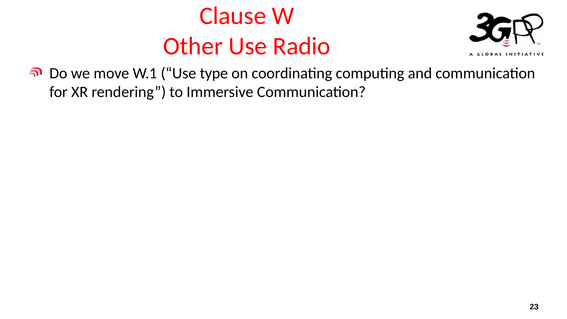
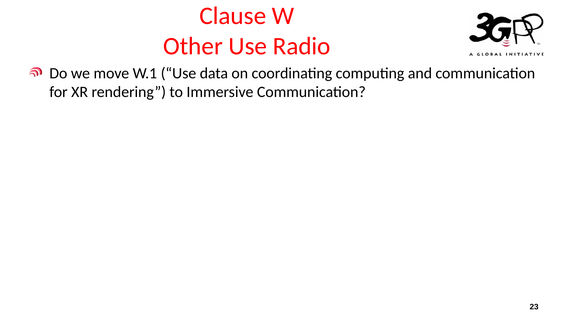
type: type -> data
